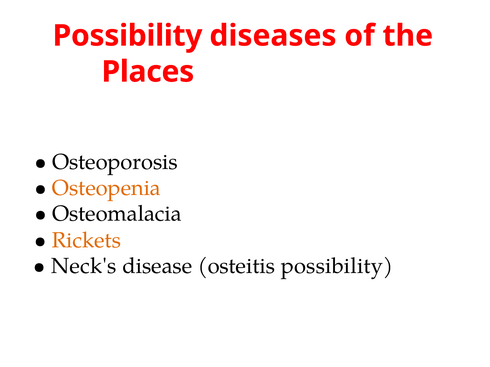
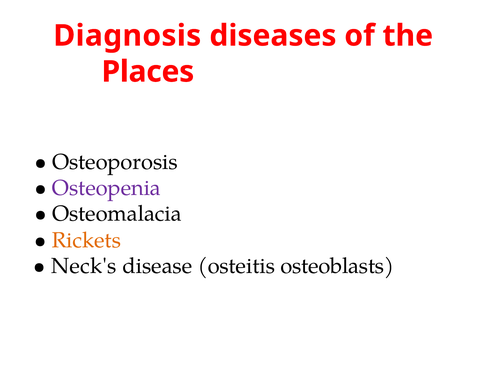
Possibility at (128, 36): Possibility -> Diagnosis
Osteopenia colour: orange -> purple
osteitis possibility: possibility -> osteoblasts
